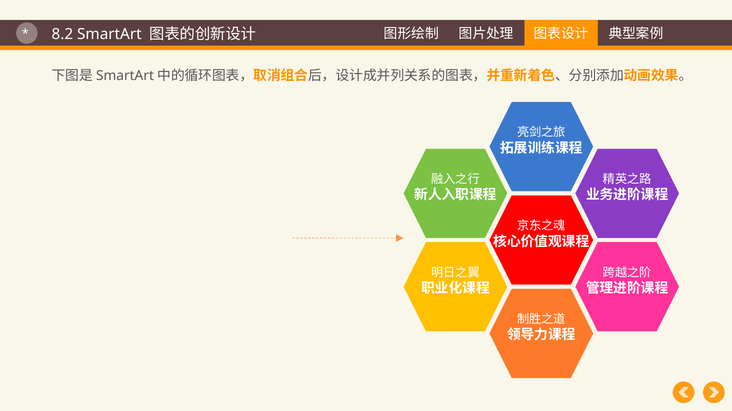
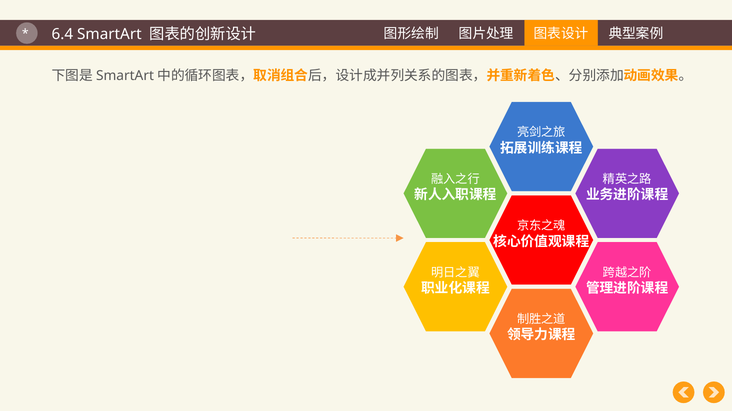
8.2: 8.2 -> 6.4
